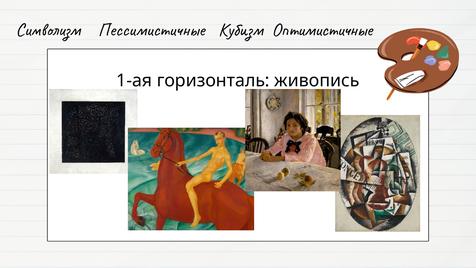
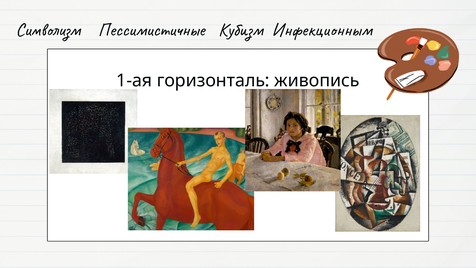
Оптимистичные: Оптимистичные -> Инфекционным
